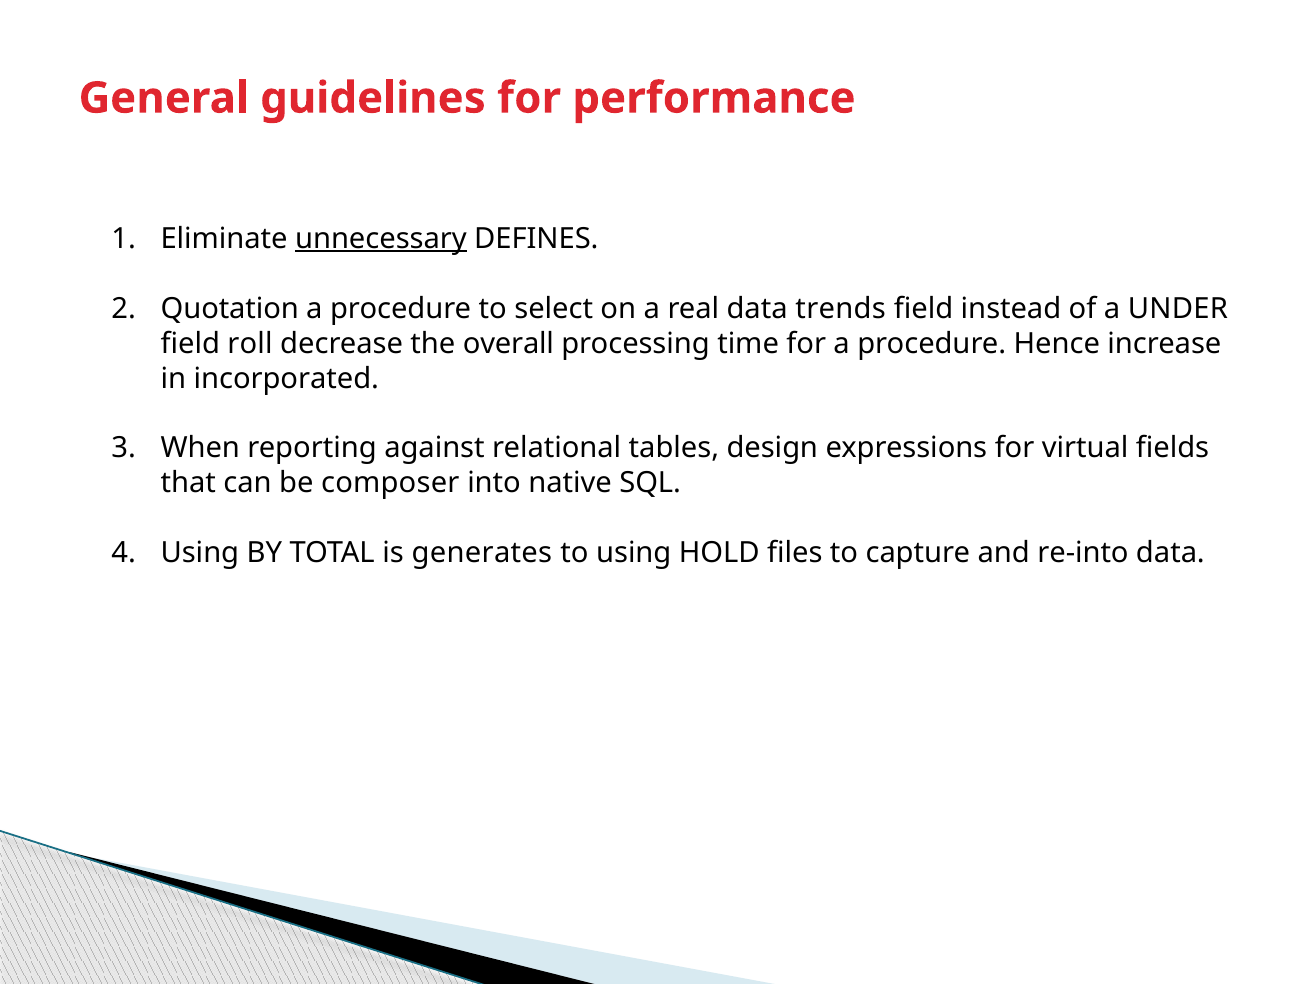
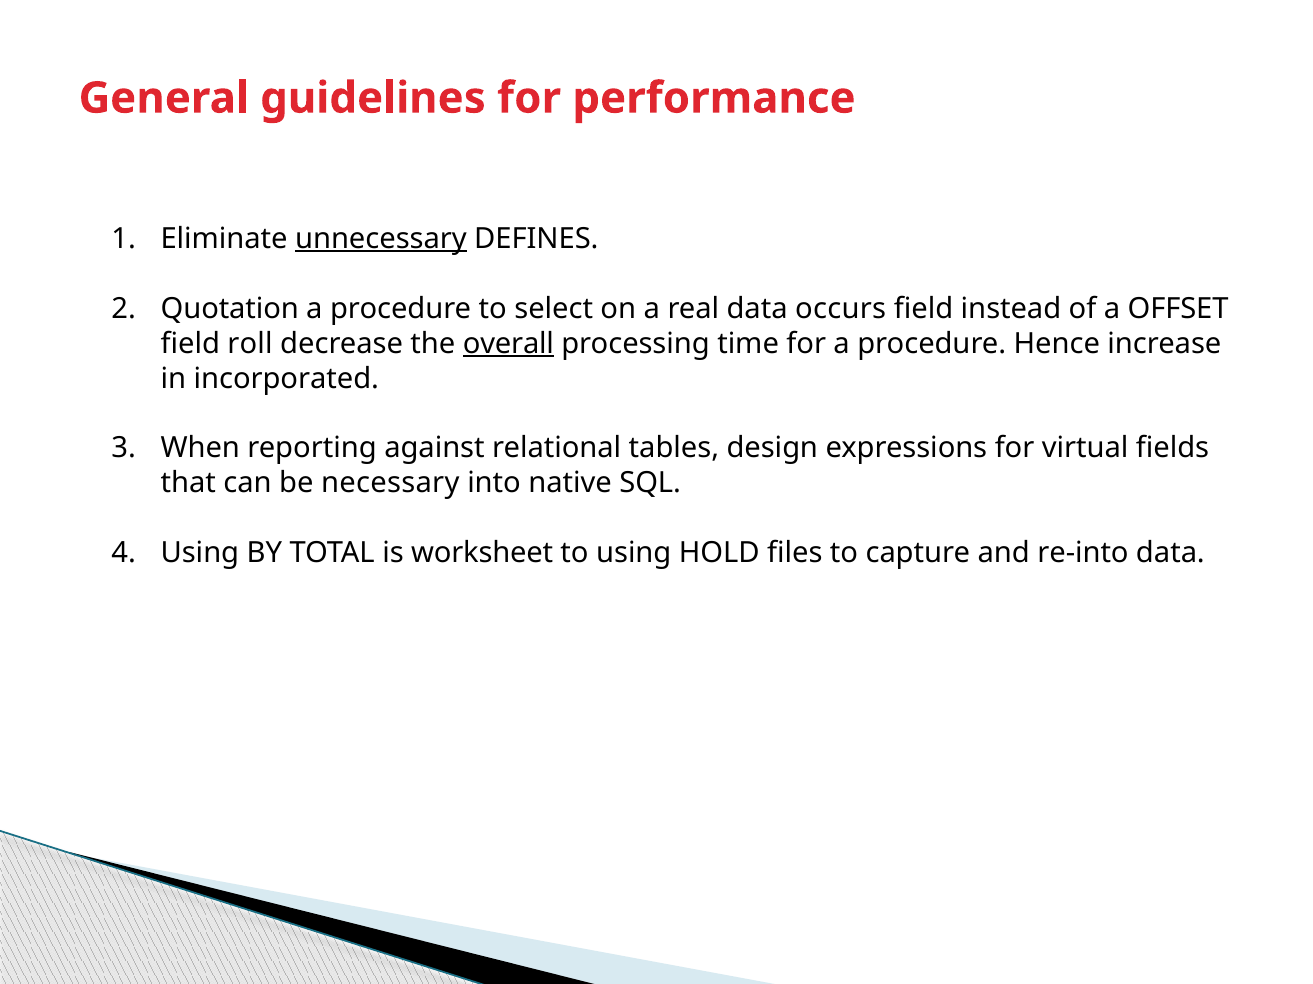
trends: trends -> occurs
UNDER: UNDER -> OFFSET
overall underline: none -> present
composer: composer -> necessary
generates: generates -> worksheet
